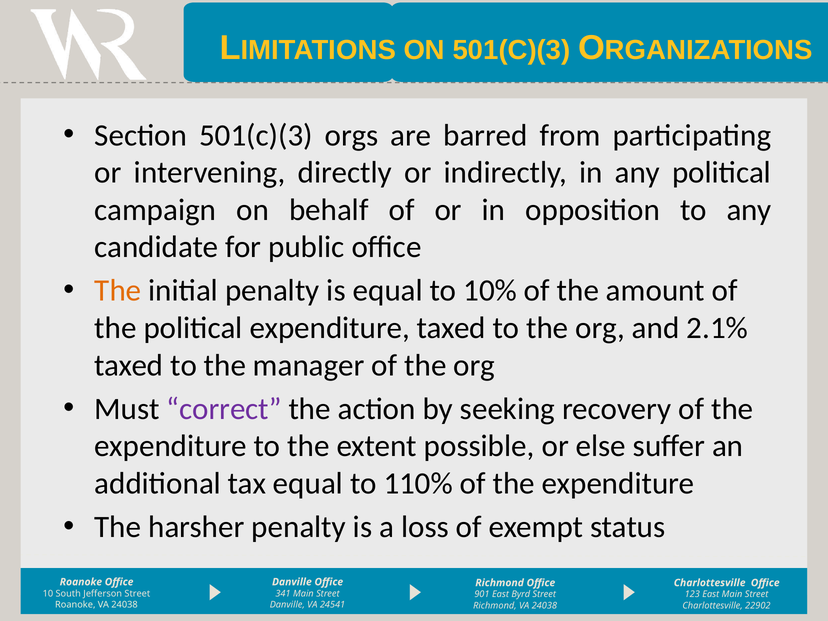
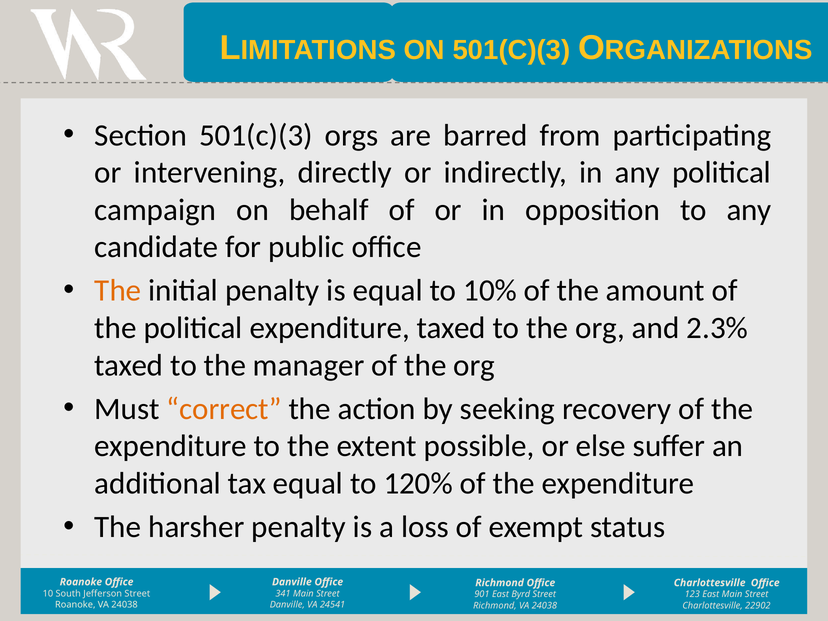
2.1%: 2.1% -> 2.3%
correct colour: purple -> orange
110%: 110% -> 120%
